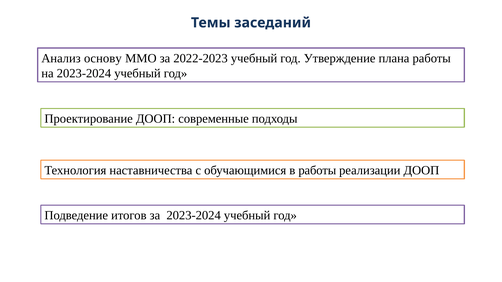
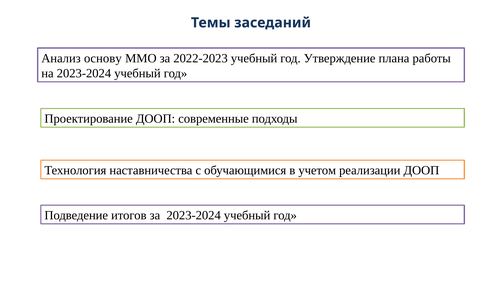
в работы: работы -> учетом
